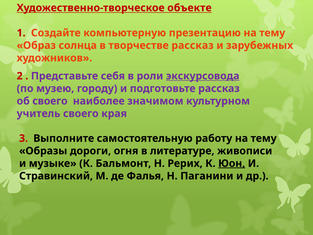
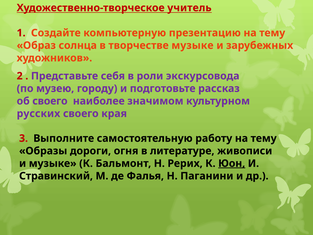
объекте: объекте -> учитель
творчестве рассказ: рассказ -> музыке
экскурсовода underline: present -> none
учитель: учитель -> русских
